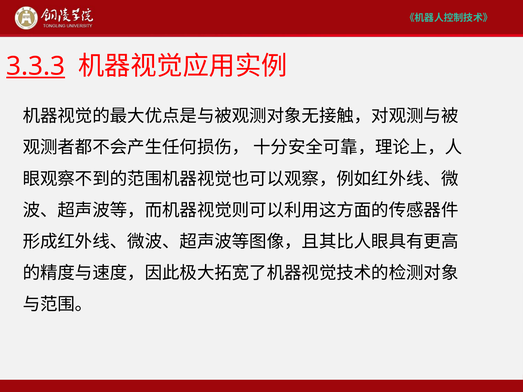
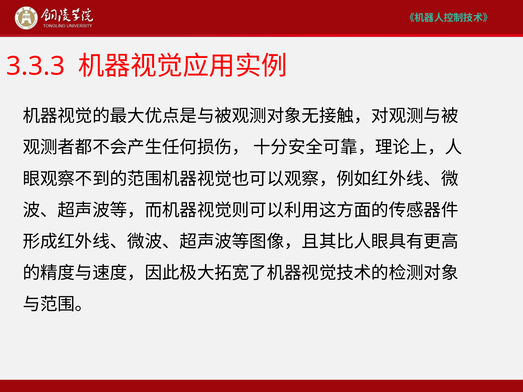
3.3.3 underline: present -> none
